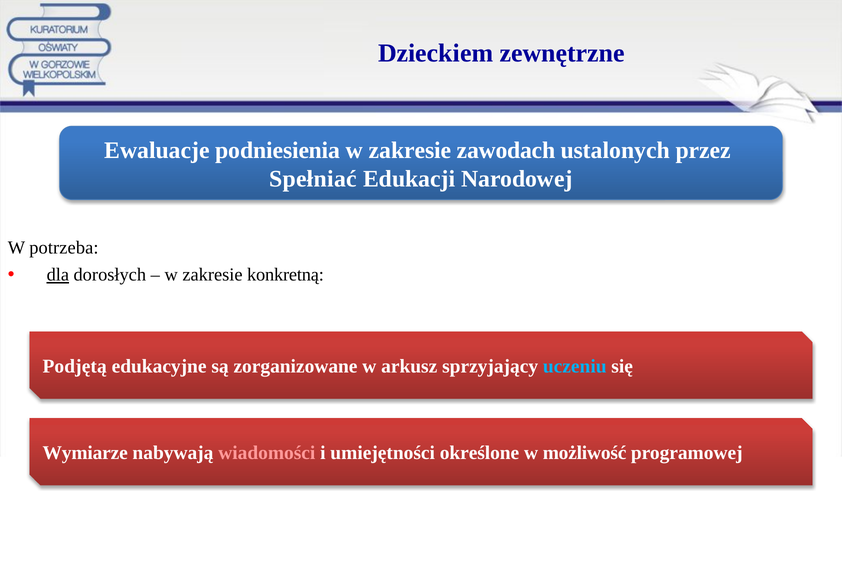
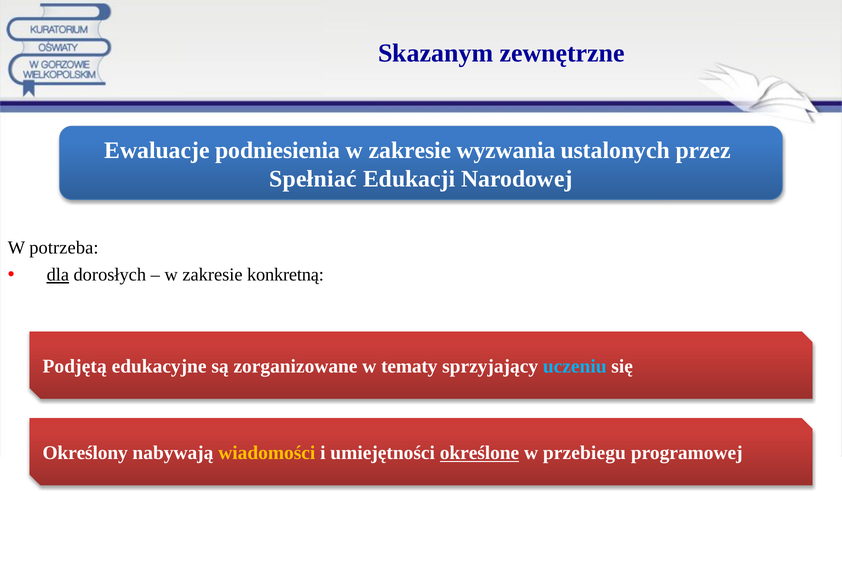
Dzieckiem: Dzieckiem -> Skazanym
zawodach: zawodach -> wyzwania
arkusz: arkusz -> tematy
Wymiarze: Wymiarze -> Określony
wiadomości colour: pink -> yellow
określone underline: none -> present
możliwość: możliwość -> przebiegu
